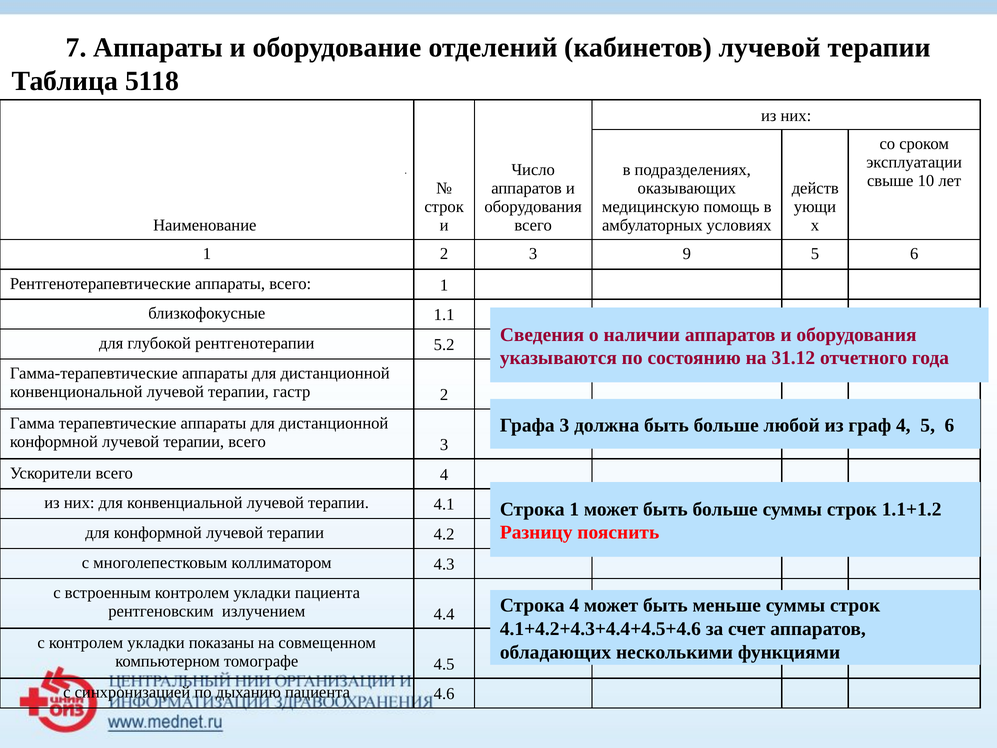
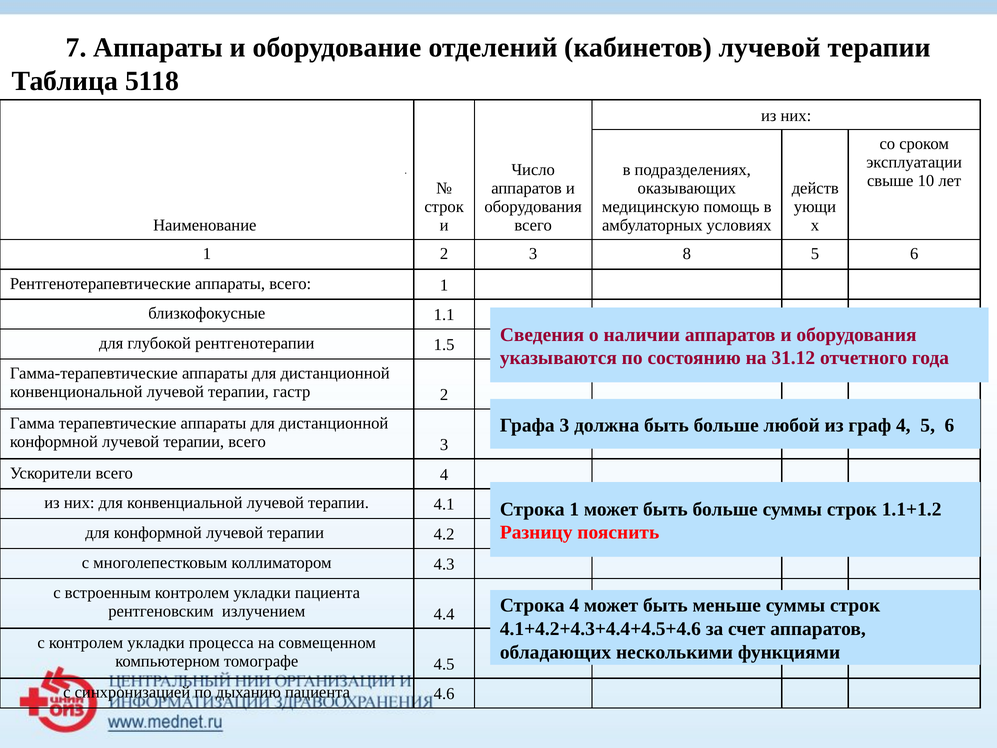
9: 9 -> 8
5.2: 5.2 -> 1.5
показаны: показаны -> процесса
